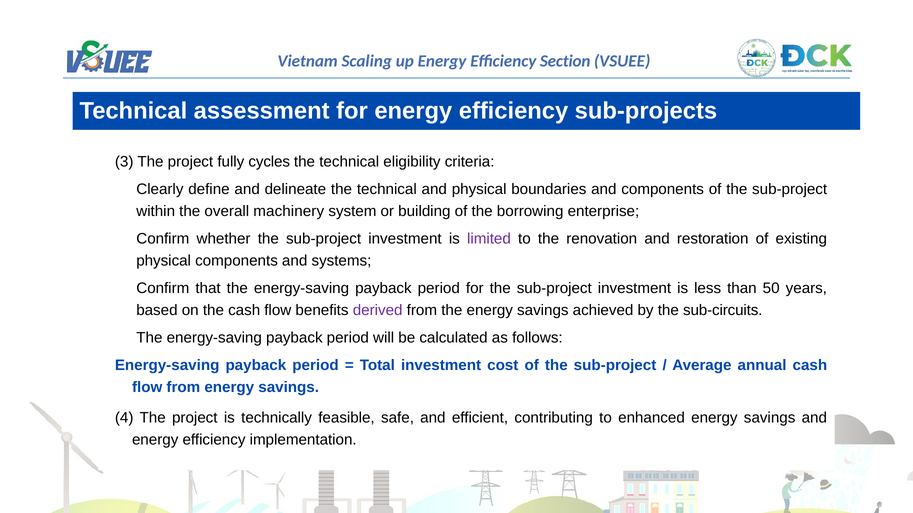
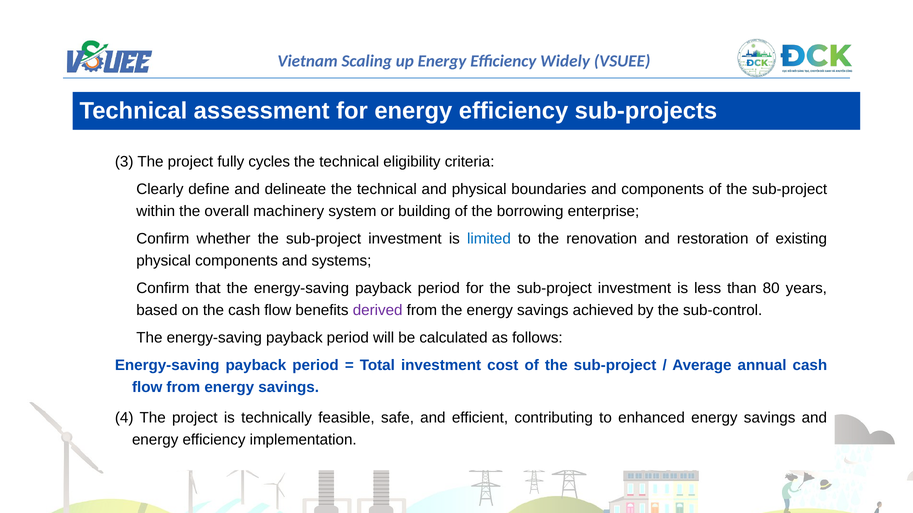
Section: Section -> Widely
limited colour: purple -> blue
50: 50 -> 80
sub-circuits: sub-circuits -> sub-control
